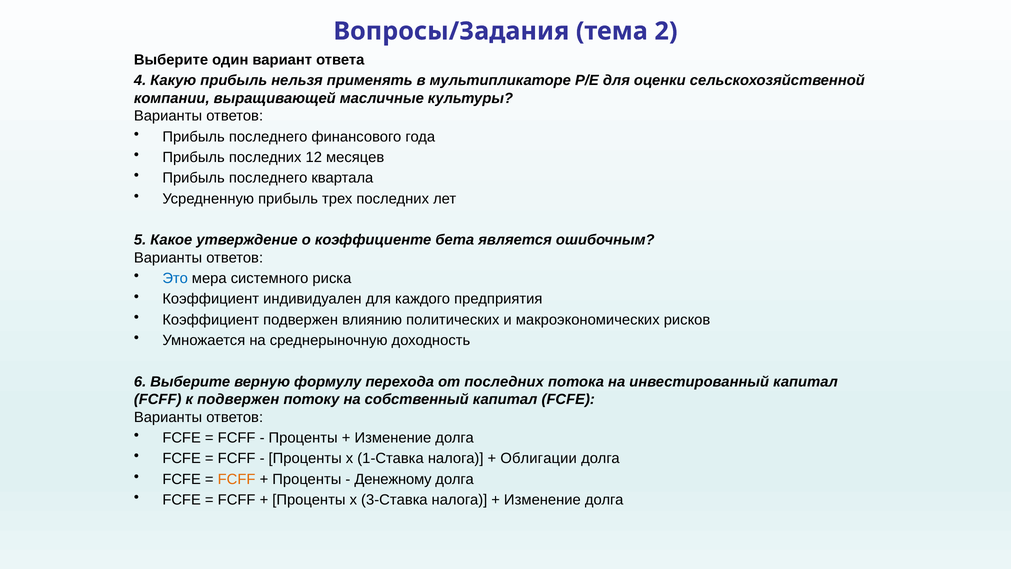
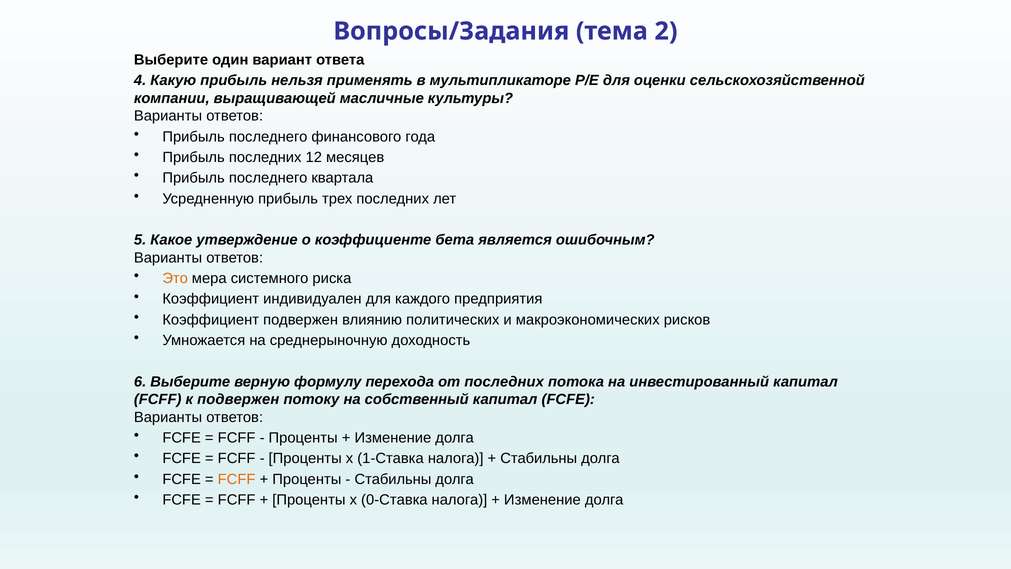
Это colour: blue -> orange
Облигации at (539, 458): Облигации -> Стабильны
Денежному at (393, 479): Денежному -> Стабильны
3-Ставка: 3-Ставка -> 0-Ставка
